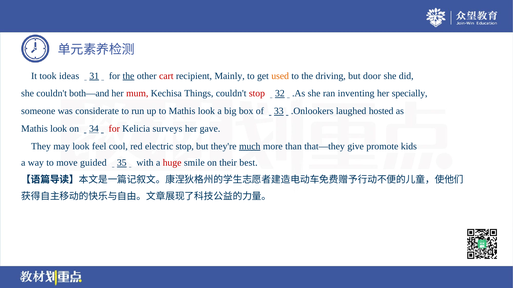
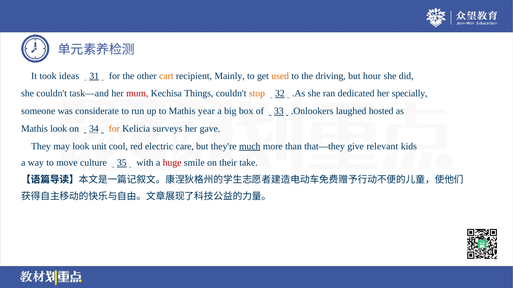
the at (128, 76) underline: present -> none
cart colour: red -> orange
door: door -> hour
both—and: both—and -> task—and
stop at (257, 94) colour: red -> orange
inventing: inventing -> dedicated
to Mathis look: look -> year
for at (114, 129) colour: red -> orange
feel: feel -> unit
electric stop: stop -> care
promote: promote -> relevant
guided: guided -> culture
best: best -> take
